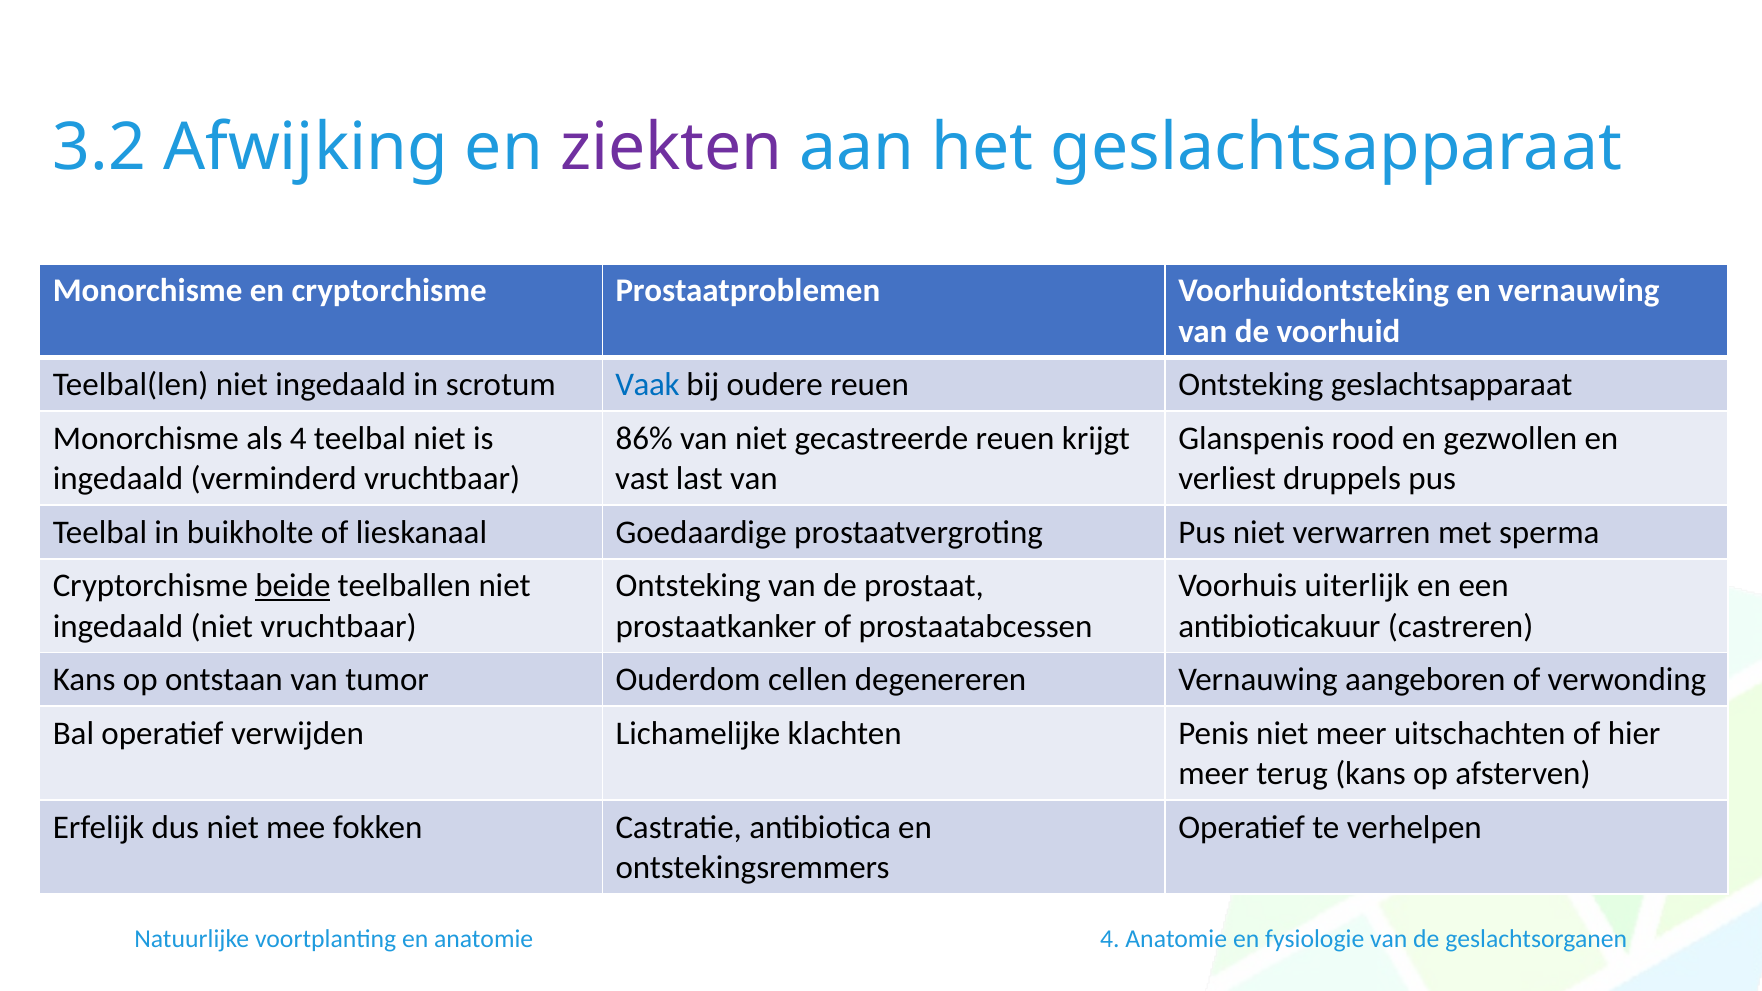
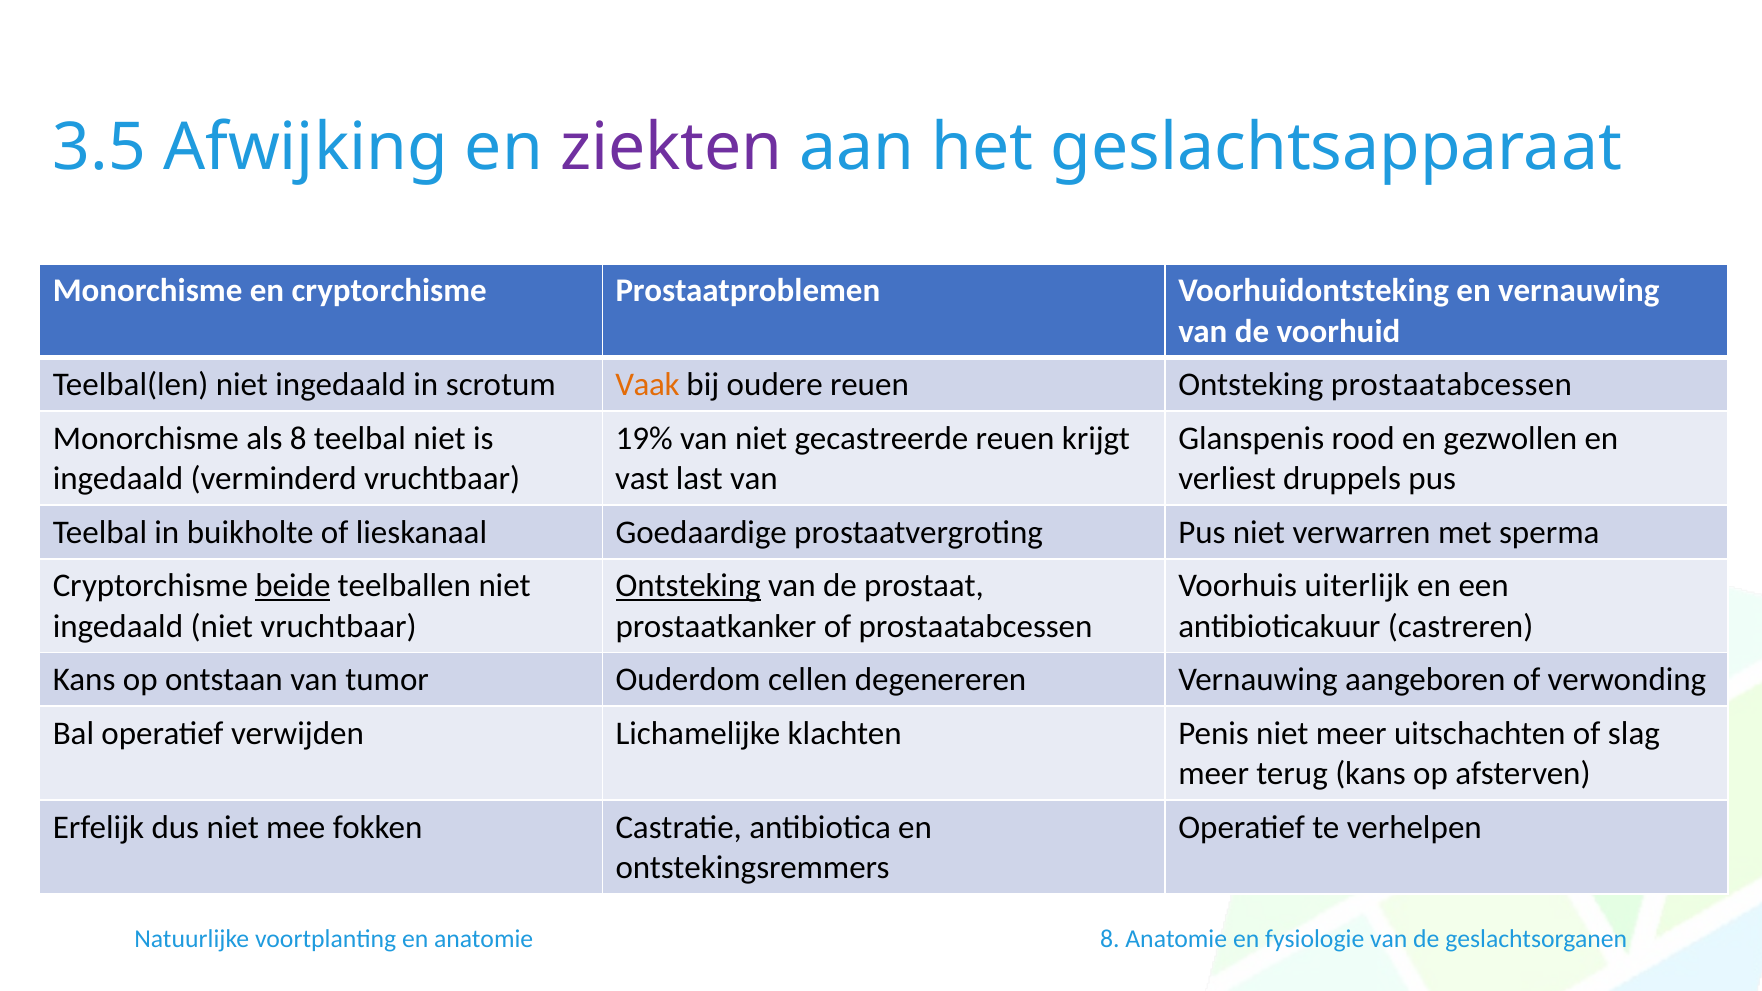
3.2: 3.2 -> 3.5
Vaak colour: blue -> orange
Ontsteking geslachtsapparaat: geslachtsapparaat -> prostaatabcessen
als 4: 4 -> 8
86%: 86% -> 19%
Ontsteking at (688, 586) underline: none -> present
hier: hier -> slag
anatomie 4: 4 -> 8
